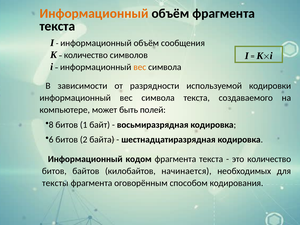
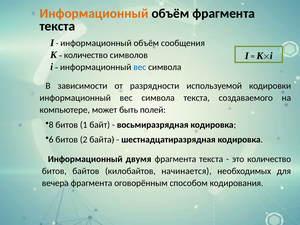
вес at (140, 67) colour: orange -> blue
кодом: кодом -> двумя
тексты: тексты -> вечера
